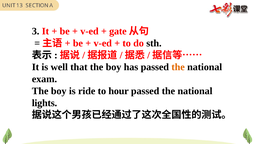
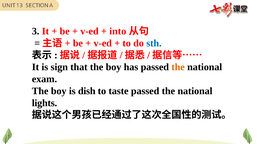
gate: gate -> into
sth colour: black -> blue
well: well -> sign
ride: ride -> dish
hour: hour -> taste
